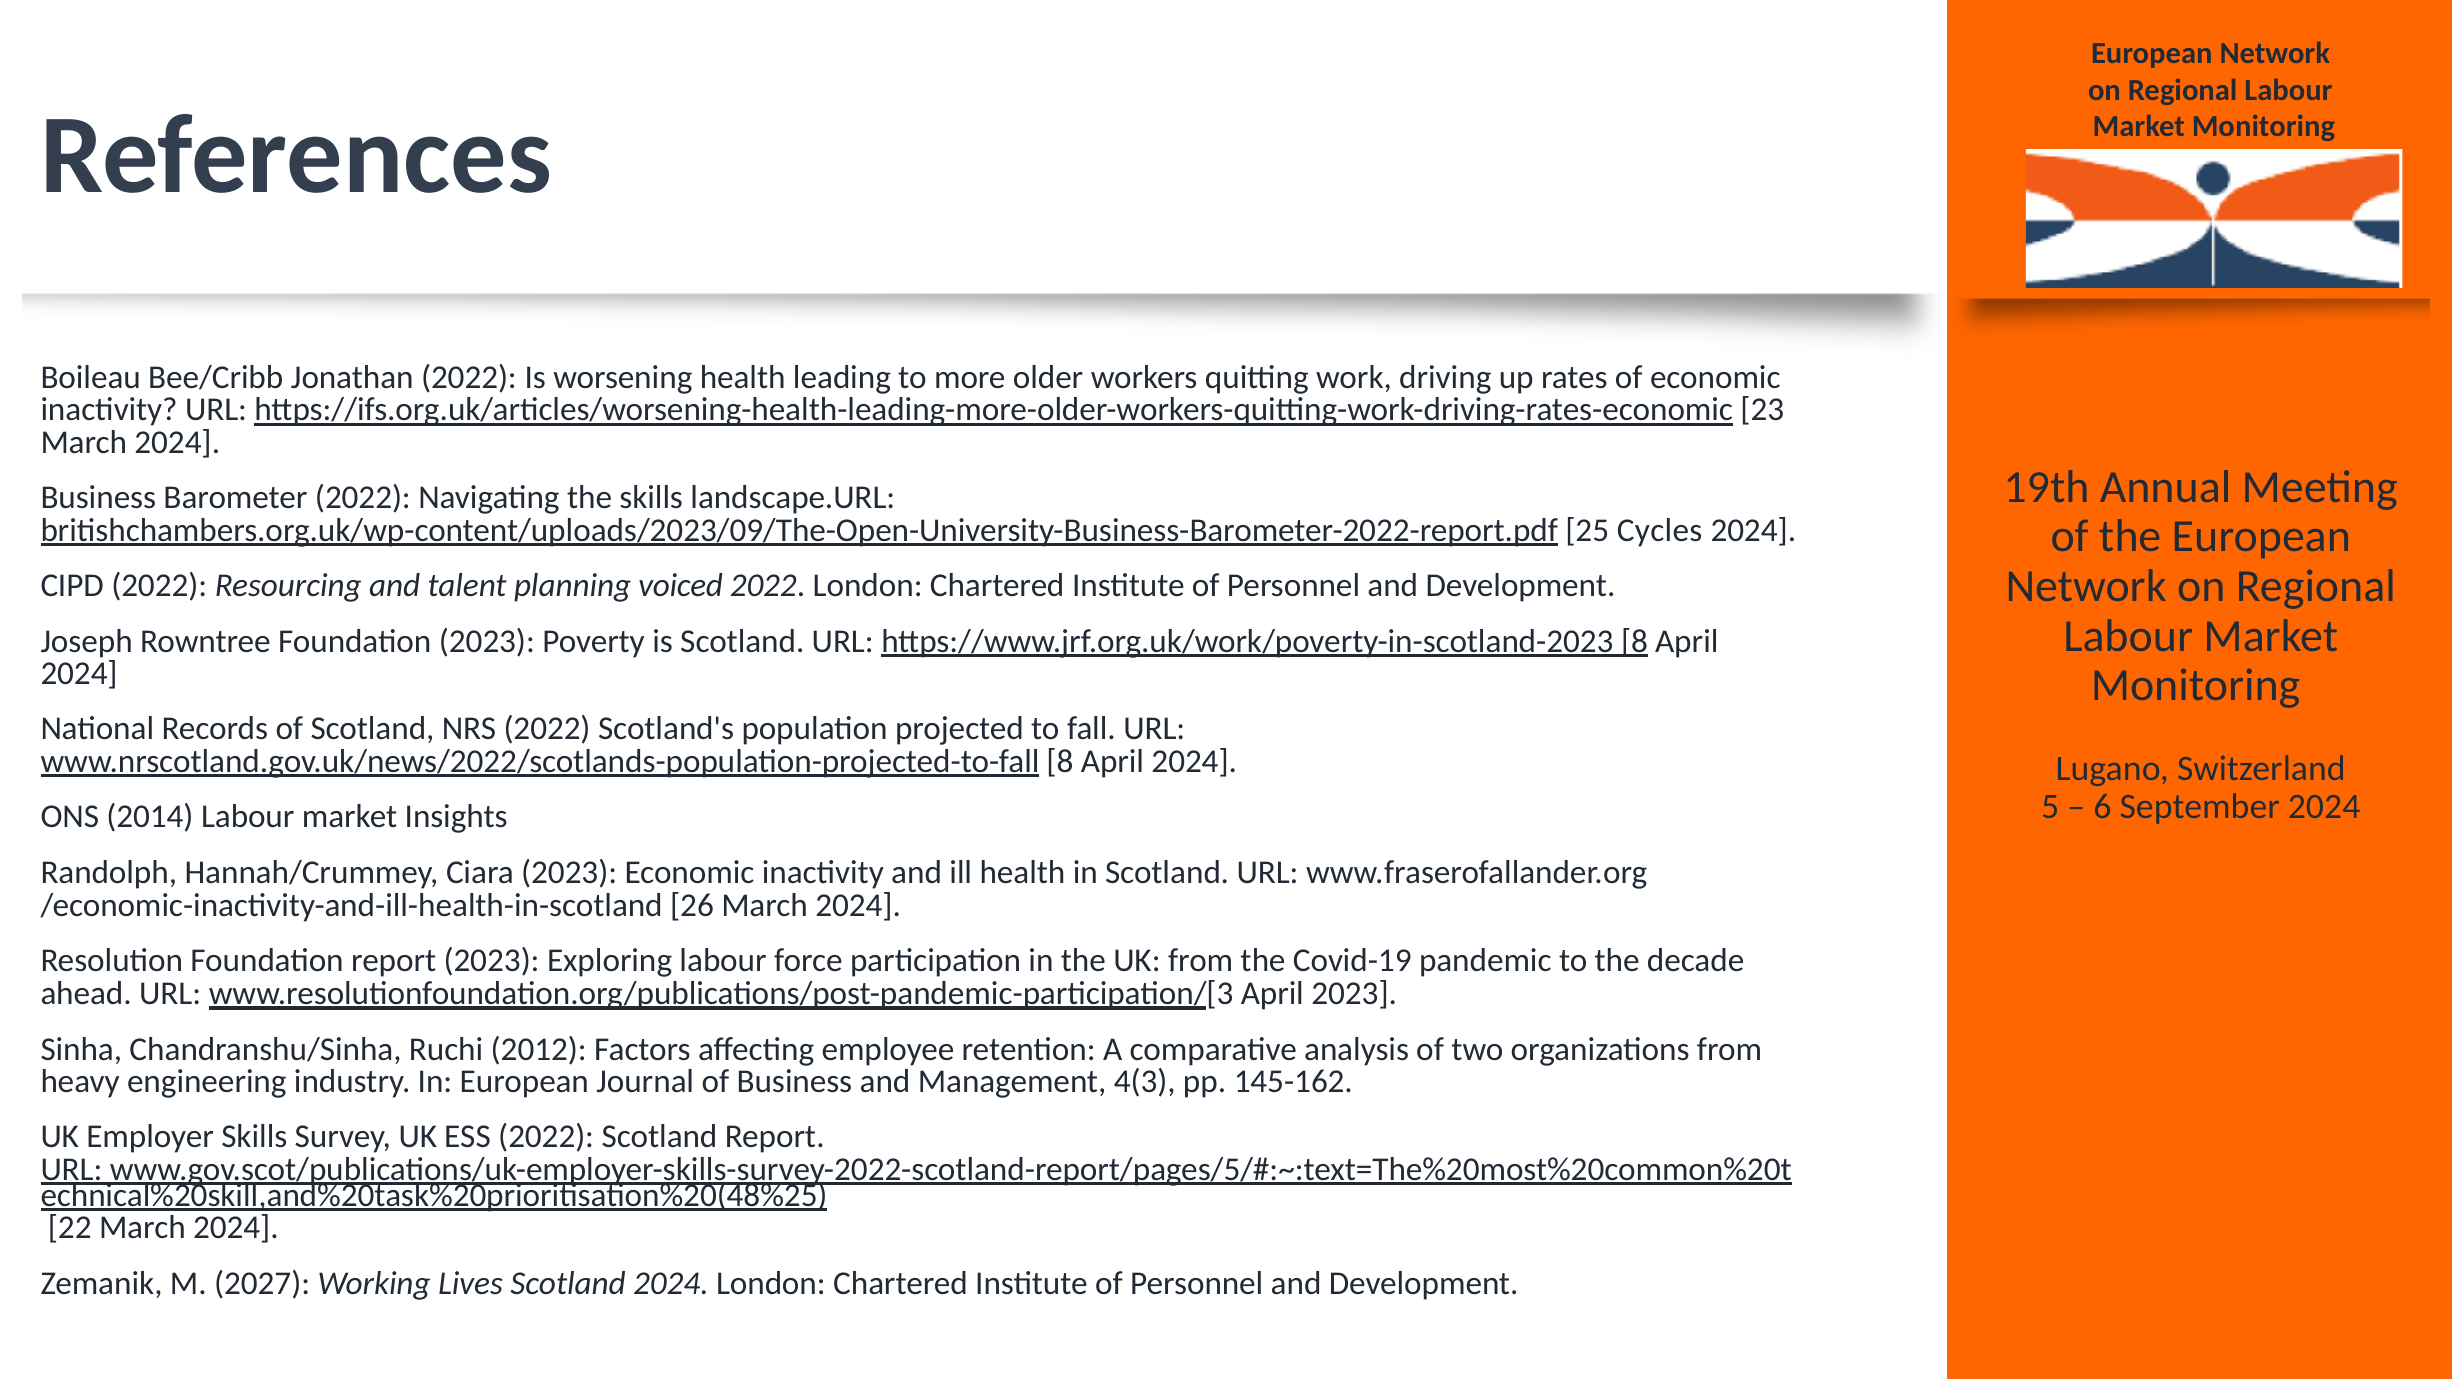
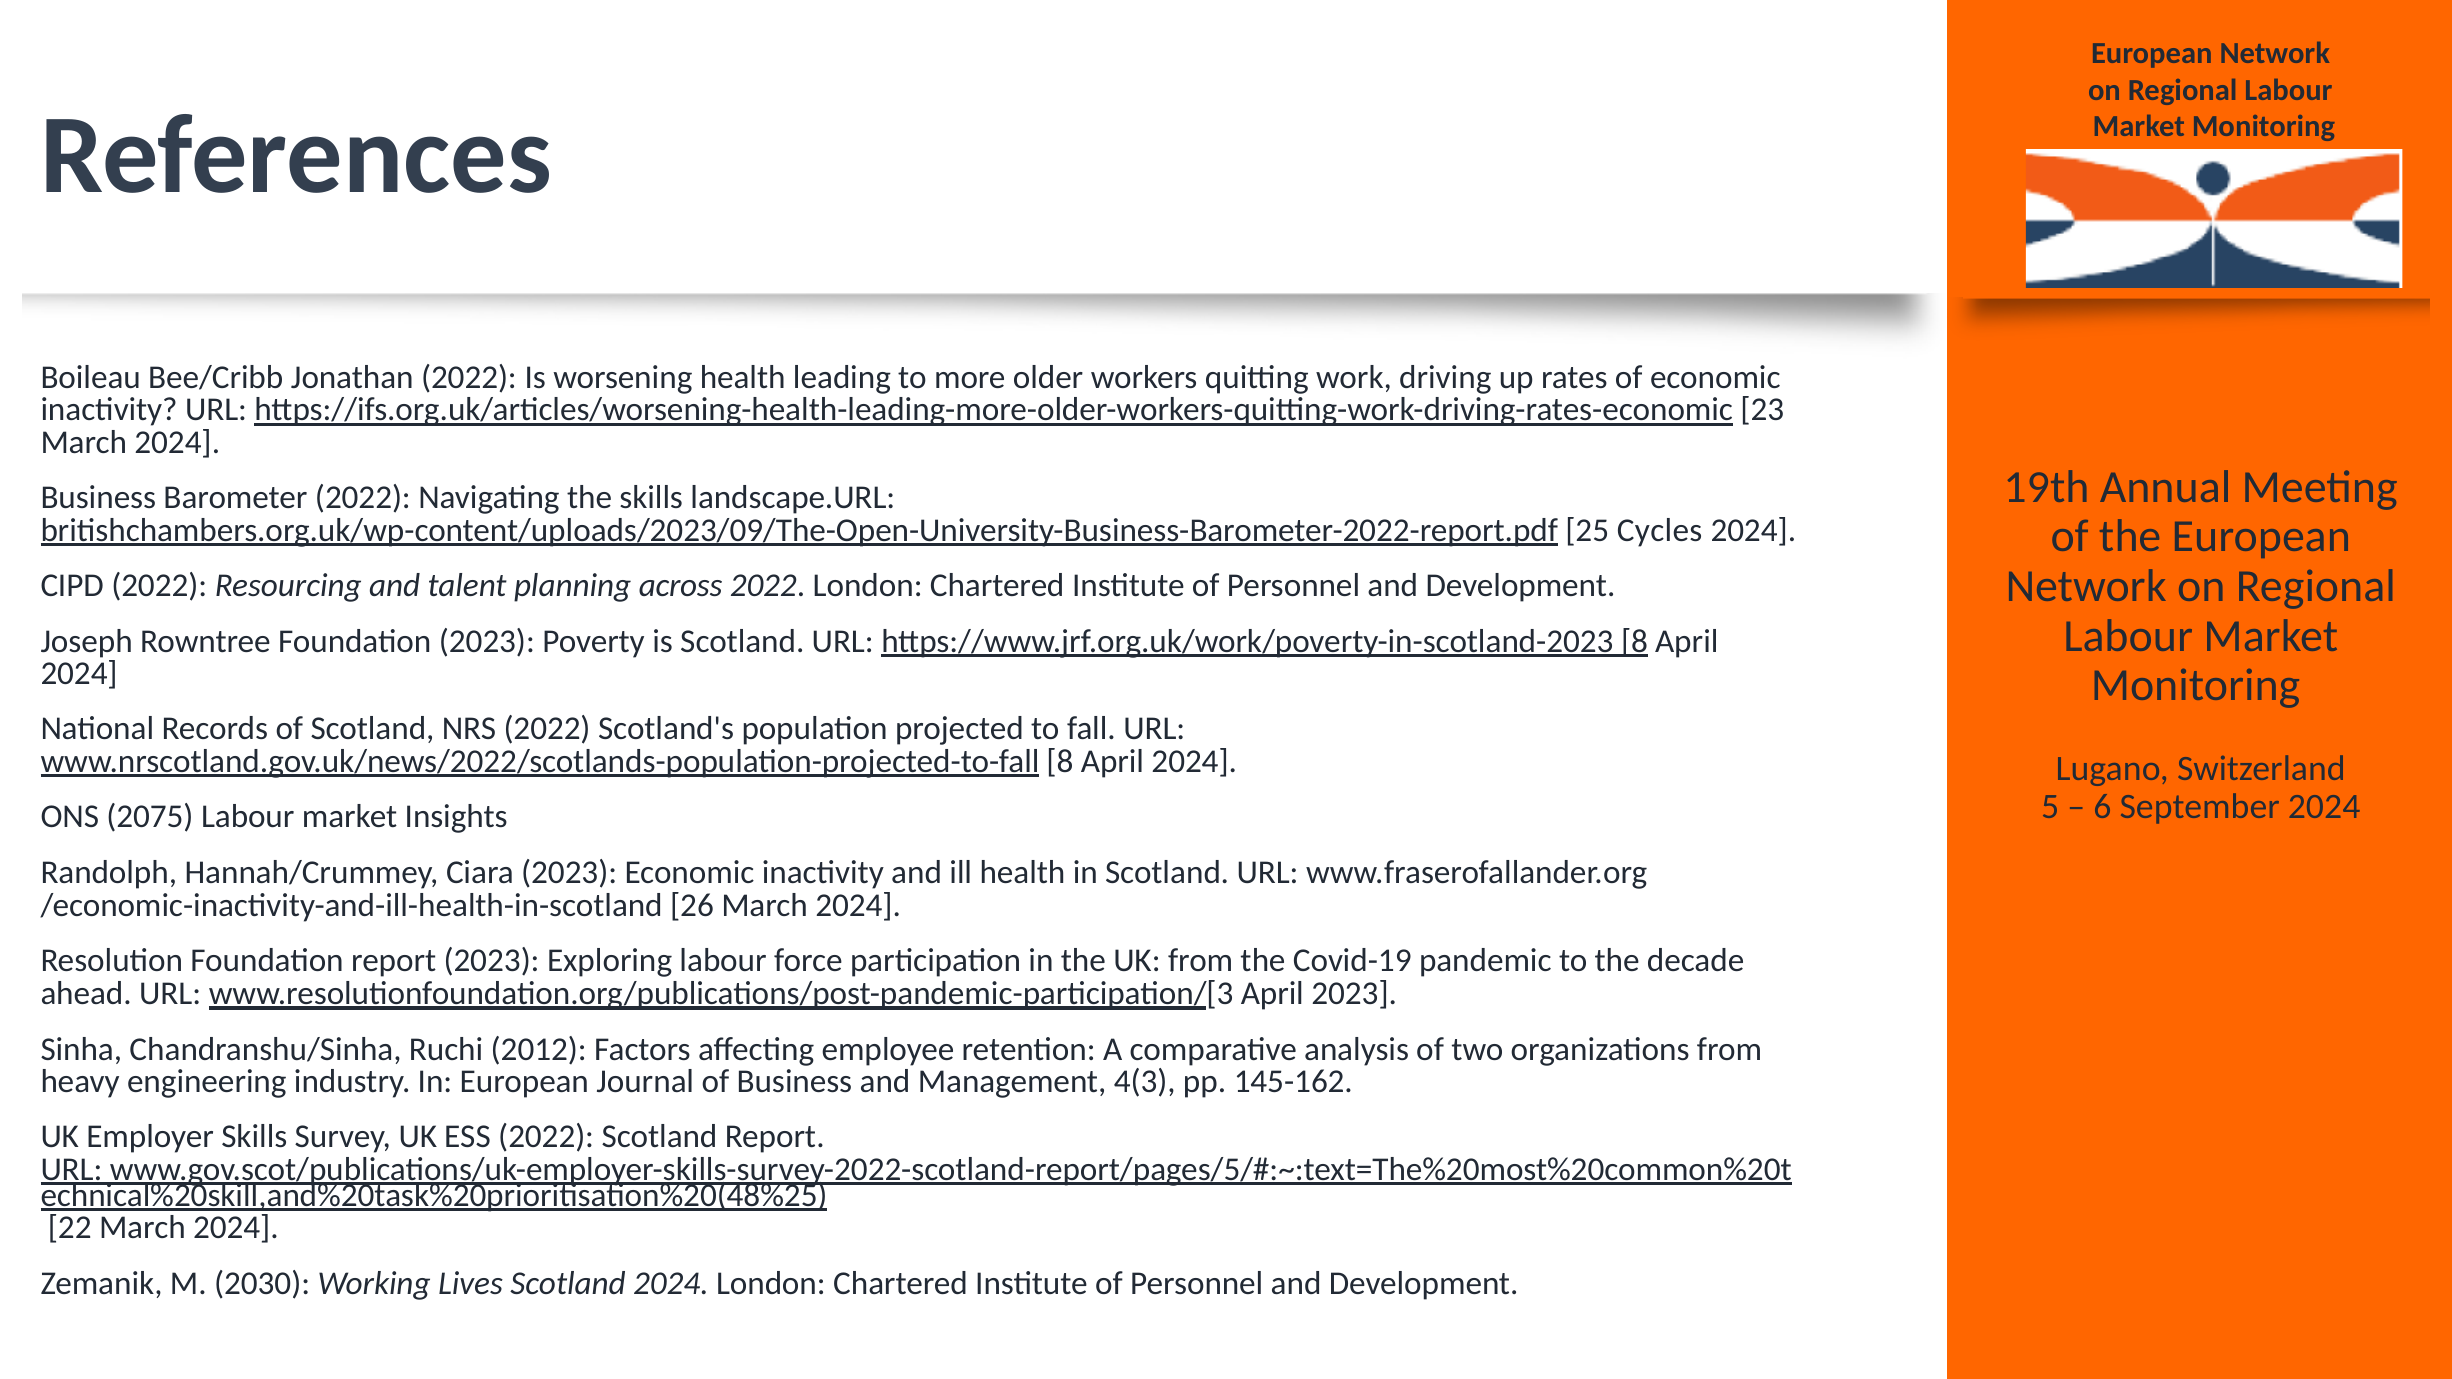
voiced: voiced -> across
2014: 2014 -> 2075
2027: 2027 -> 2030
